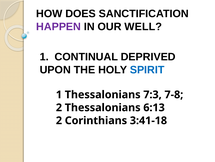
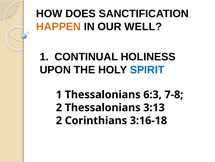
HAPPEN colour: purple -> orange
DEPRIVED: DEPRIVED -> HOLINESS
7:3: 7:3 -> 6:3
6:13: 6:13 -> 3:13
3:41-18: 3:41-18 -> 3:16-18
